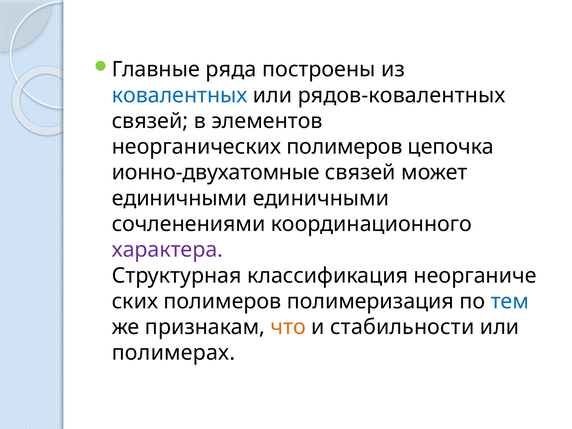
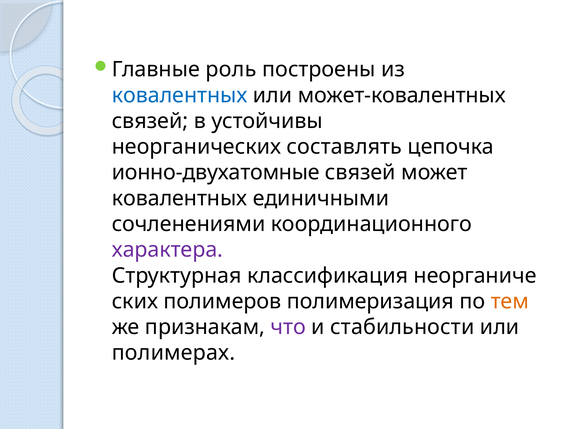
ряда: ряда -> роль
рядов-ковалентных: рядов-ковалентных -> может-ковалентных
элементов: элементов -> устойчивы
неорганических полимеров: полимеров -> составлять
единичными at (180, 198): единичными -> ковалентных
тем colour: blue -> orange
что colour: orange -> purple
